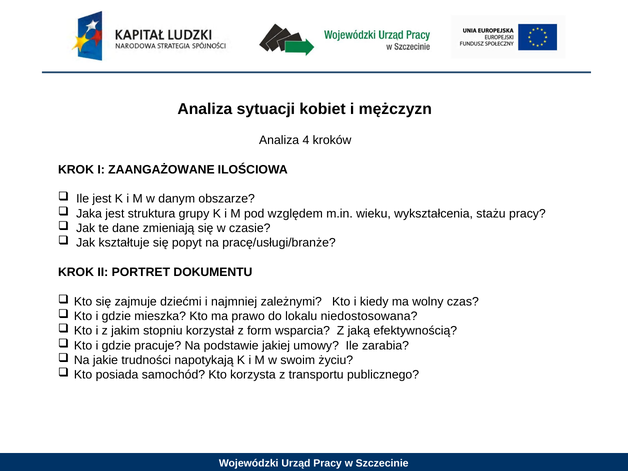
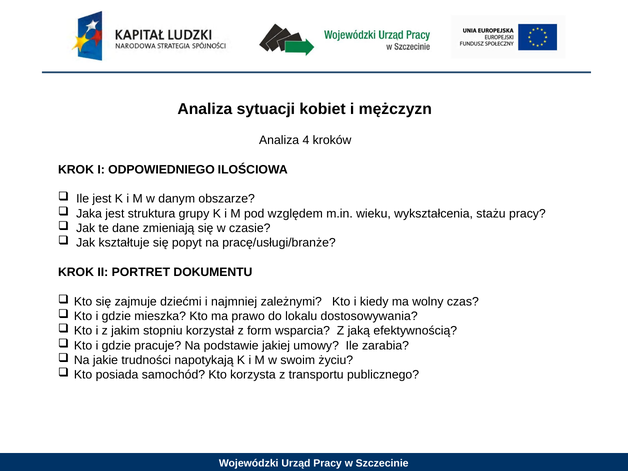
ZAANGAŻOWANE: ZAANGAŻOWANE -> ODPOWIEDNIEGO
niedostosowana: niedostosowana -> dostosowywania
